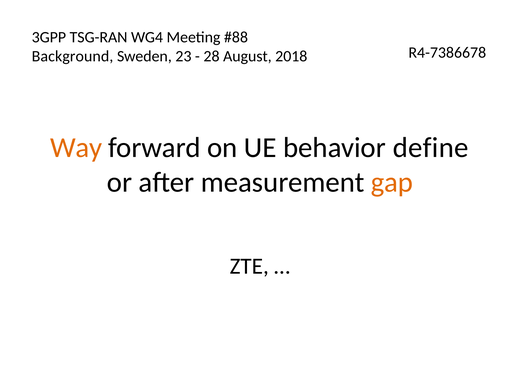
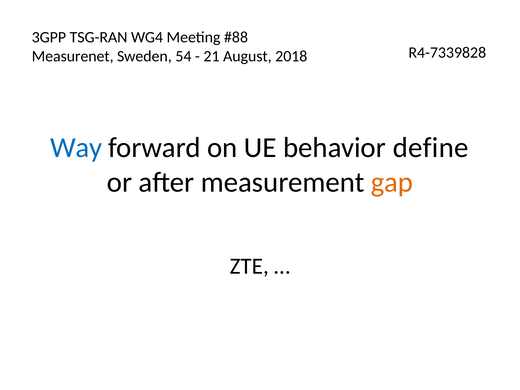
Background: Background -> Measurenet
23: 23 -> 54
28: 28 -> 21
R4-7386678: R4-7386678 -> R4-7339828
Way colour: orange -> blue
